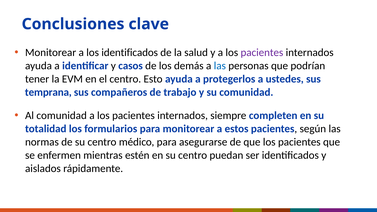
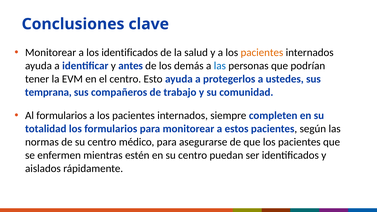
pacientes at (262, 53) colour: purple -> orange
casos: casos -> antes
Al comunidad: comunidad -> formularios
